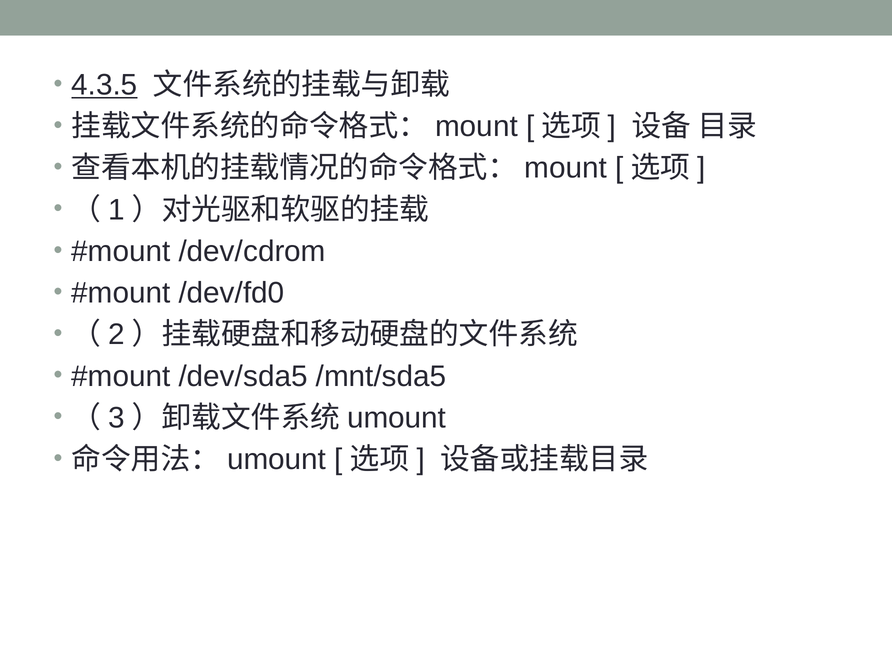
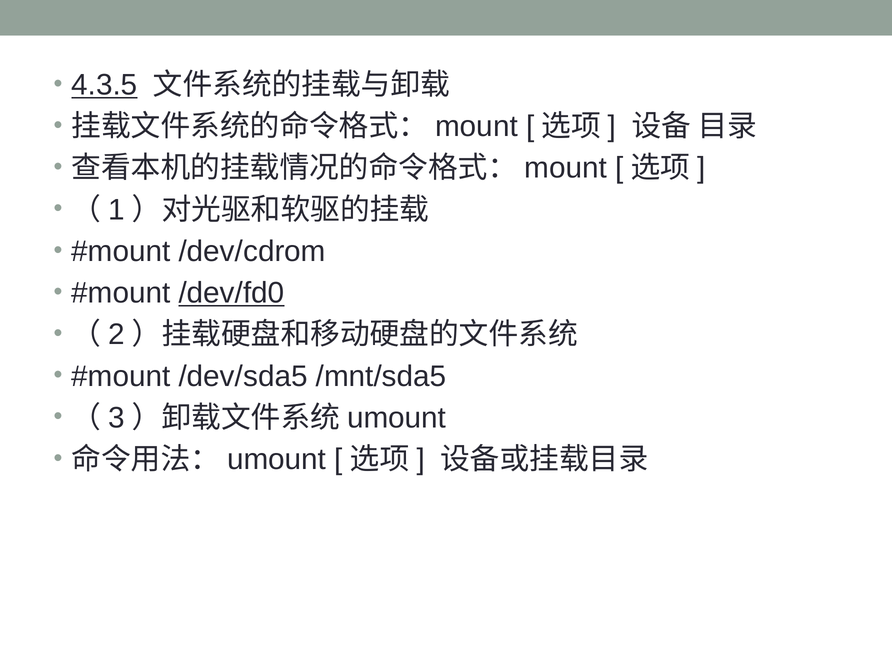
/dev/fd0 underline: none -> present
